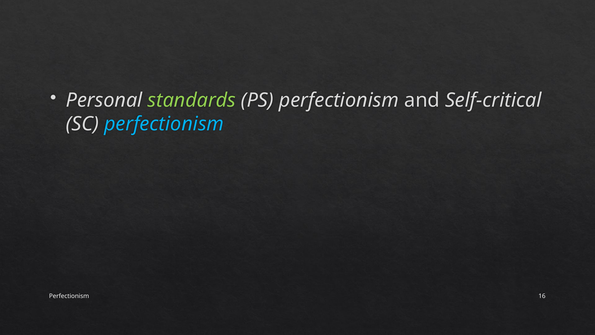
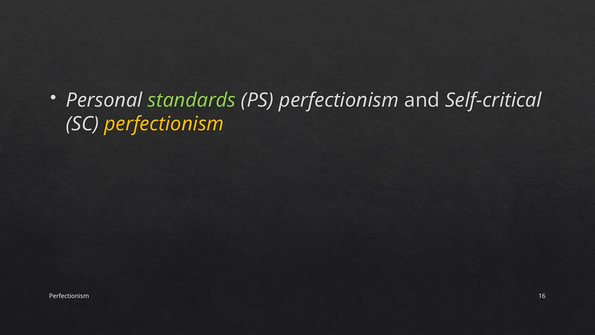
perfectionism at (164, 124) colour: light blue -> yellow
